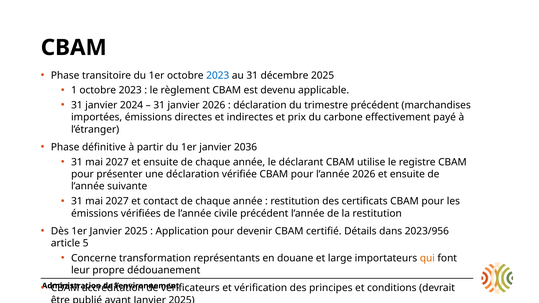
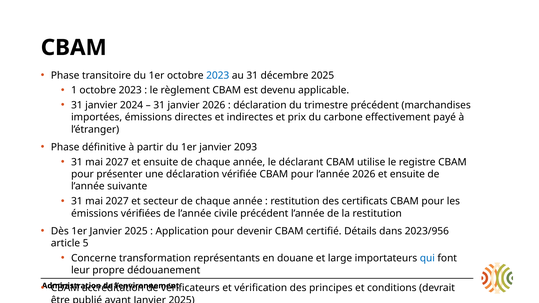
2036: 2036 -> 2093
contact: contact -> secteur
qui colour: orange -> blue
